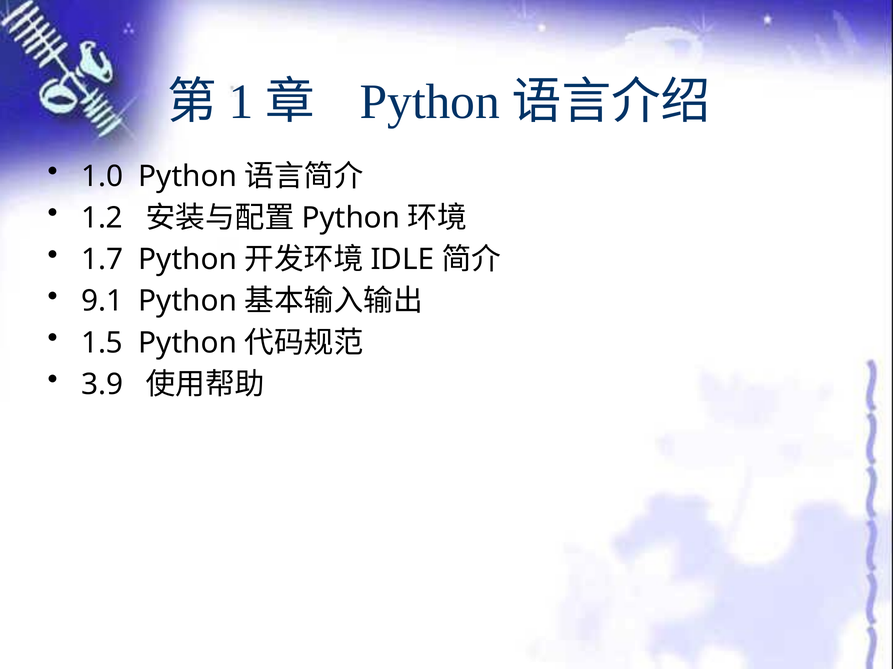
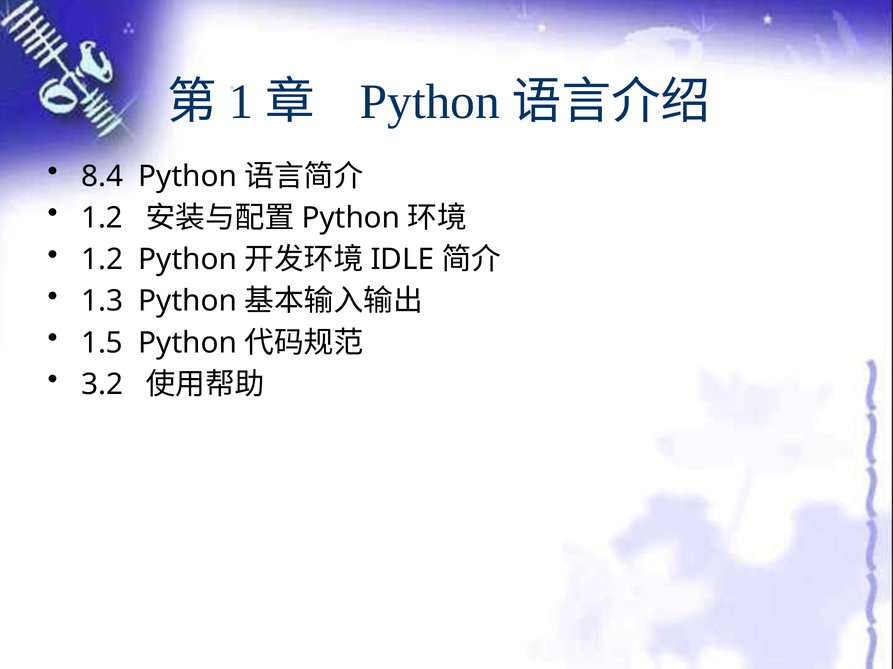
1.0: 1.0 -> 8.4
1.7 at (102, 260): 1.7 -> 1.2
9.1: 9.1 -> 1.3
3.9: 3.9 -> 3.2
